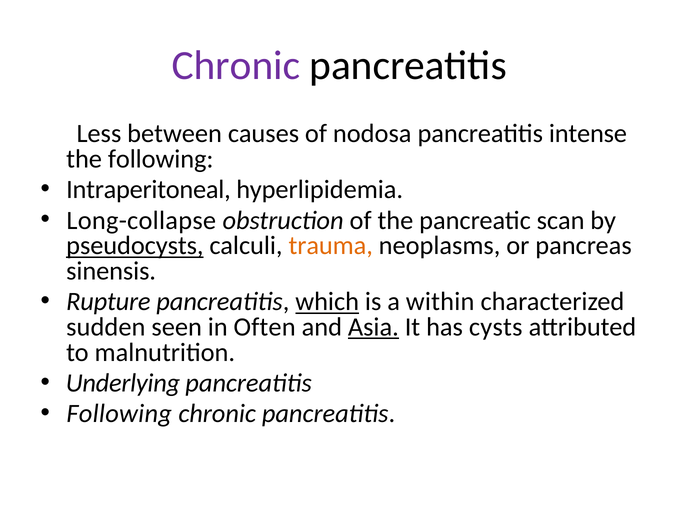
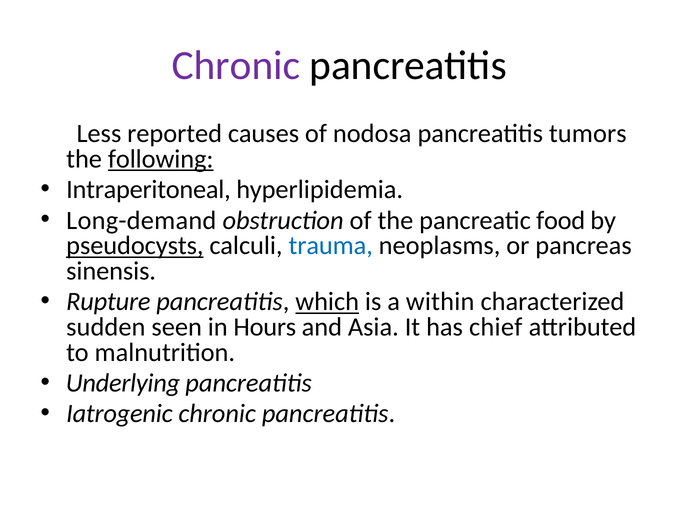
between: between -> reported
intense: intense -> tumors
following at (161, 159) underline: none -> present
Long-collapse: Long-collapse -> Long-demand
scan: scan -> food
trauma colour: orange -> blue
Often: Often -> Hours
Asia underline: present -> none
cysts: cysts -> chief
Following at (119, 414): Following -> Iatrogenic
